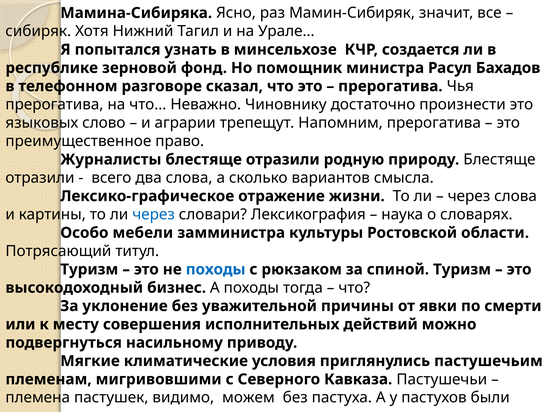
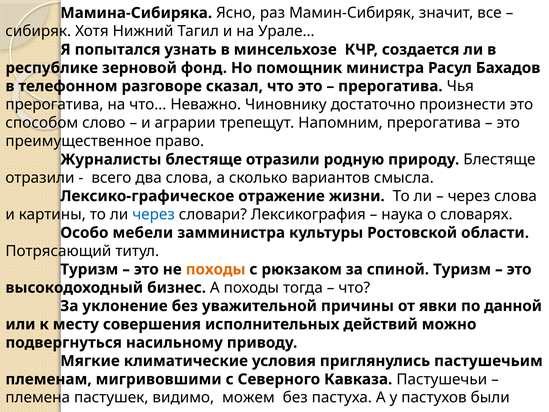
языковых: языковых -> способом
походы at (216, 269) colour: blue -> orange
смерти: смерти -> данной
